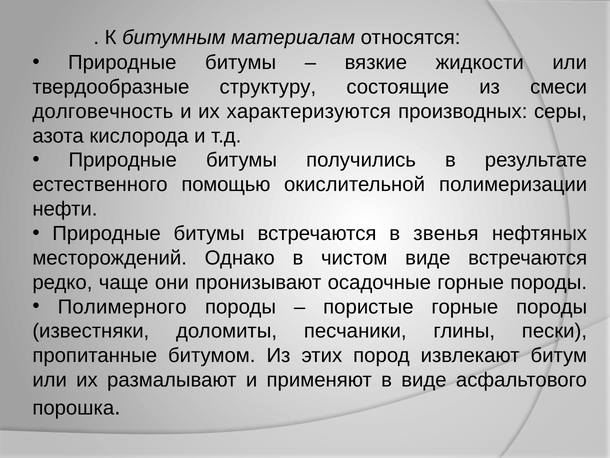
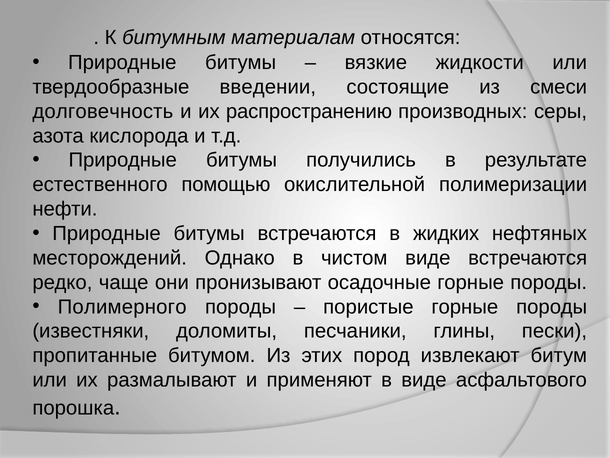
структуру: структуру -> введении
характеризуются: характеризуются -> распространению
звенья: звенья -> жидких
